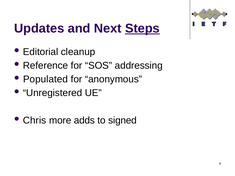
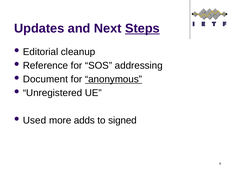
Populated: Populated -> Document
anonymous underline: none -> present
Chris: Chris -> Used
